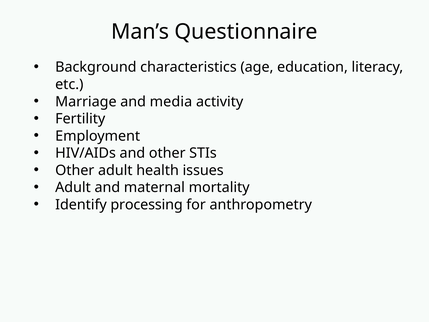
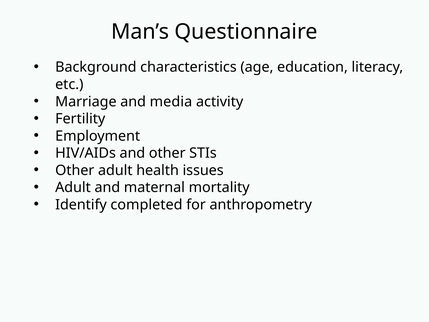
processing: processing -> completed
